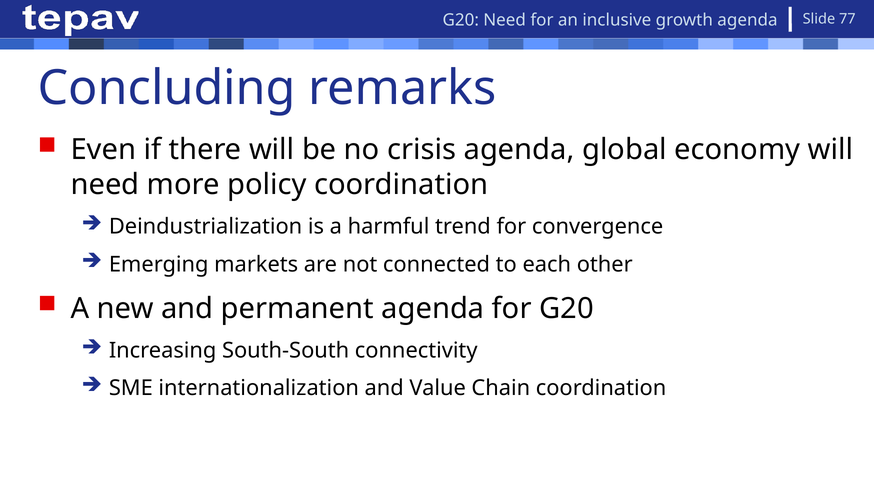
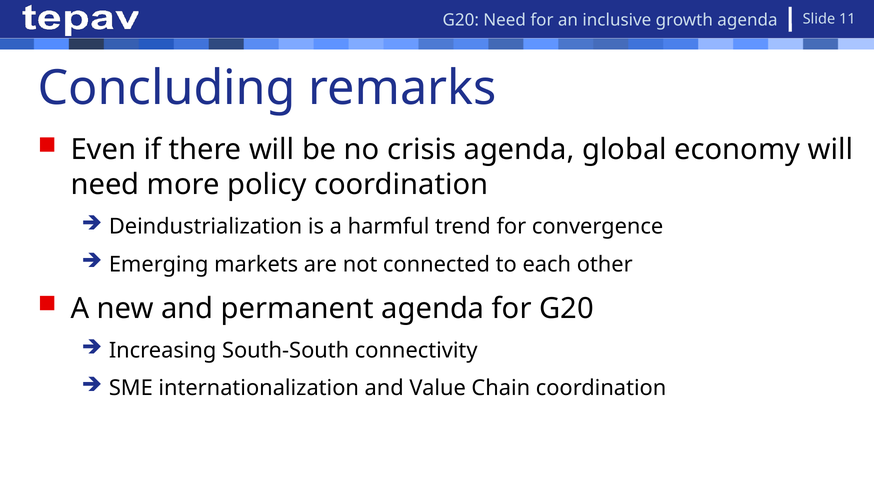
77: 77 -> 11
